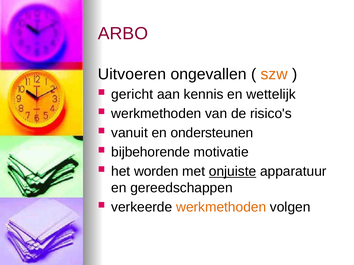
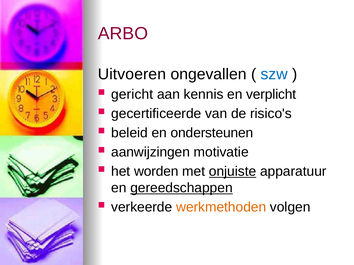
szw colour: orange -> blue
wettelijk: wettelijk -> verplicht
werkmethoden at (156, 114): werkmethoden -> gecertificeerde
vanuit: vanuit -> beleid
bijbehorende: bijbehorende -> aanwijzingen
gereedschappen underline: none -> present
